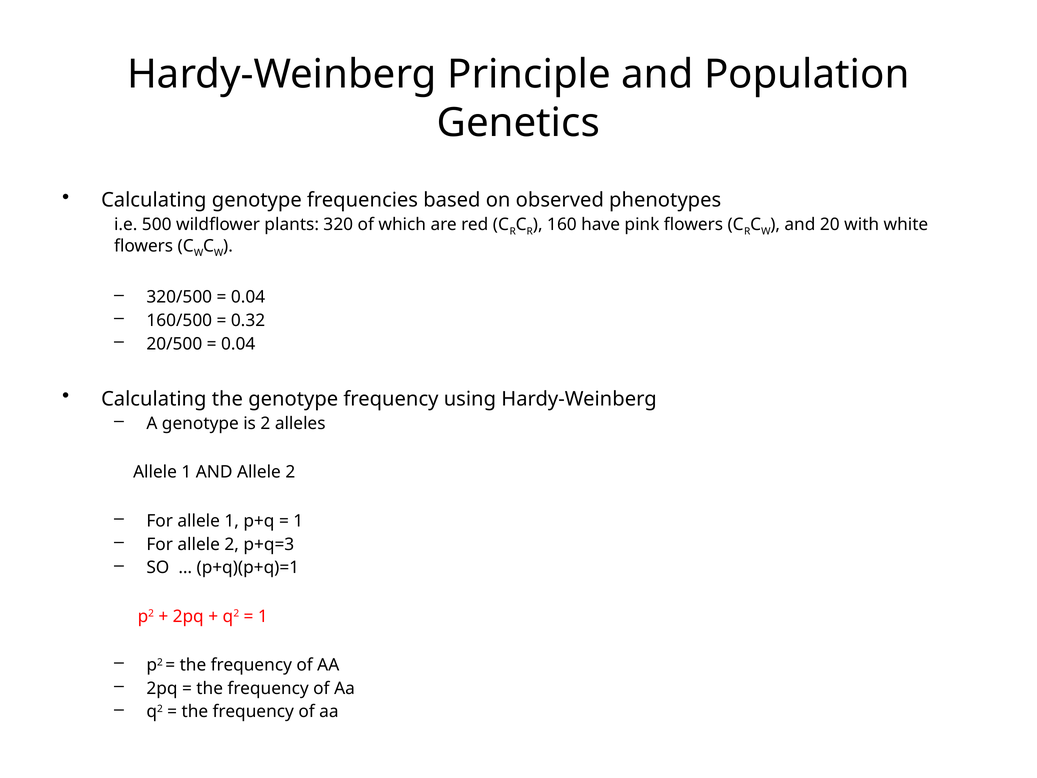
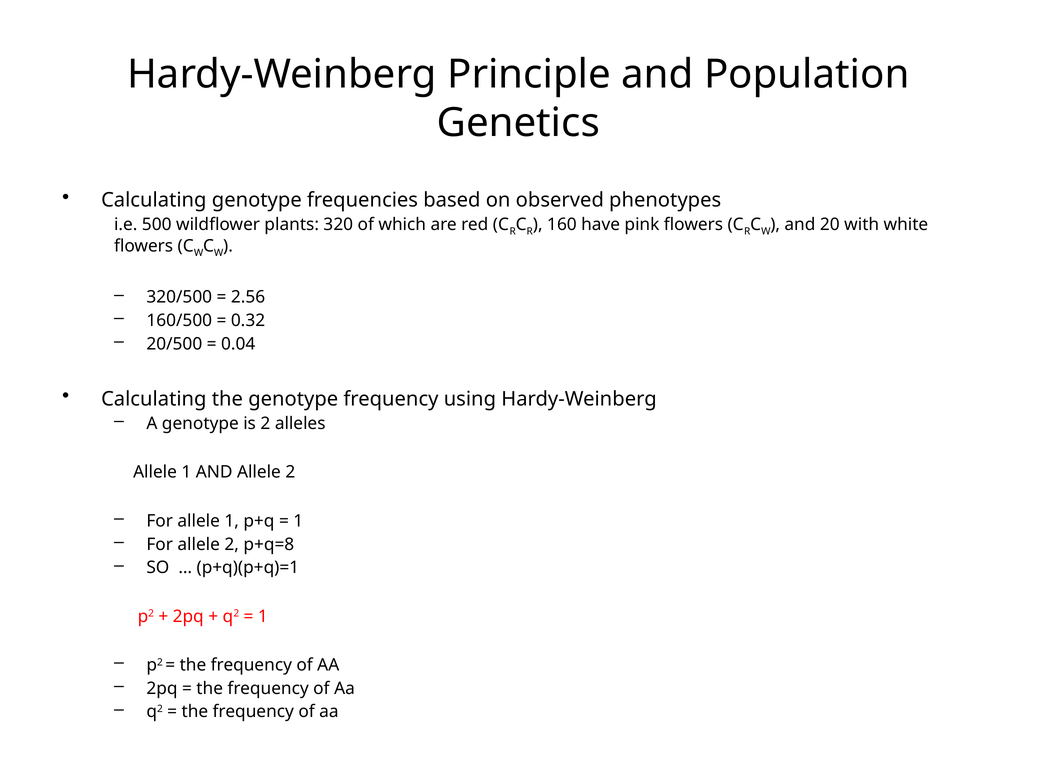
0.04 at (248, 297): 0.04 -> 2.56
p+q=3: p+q=3 -> p+q=8
